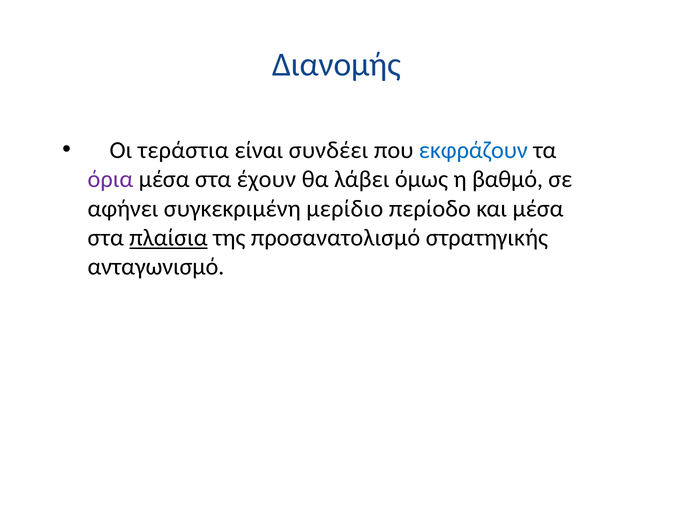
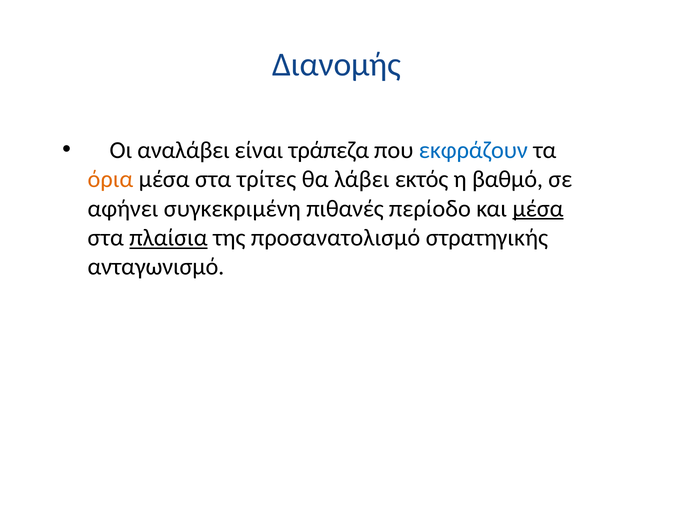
τεράστια: τεράστια -> αναλάβει
συνδέει: συνδέει -> τράπεζα
όρια colour: purple -> orange
έχουν: έχουν -> τρίτες
όμως: όμως -> εκτός
μερίδιο: μερίδιο -> πιθανές
μέσα at (538, 208) underline: none -> present
